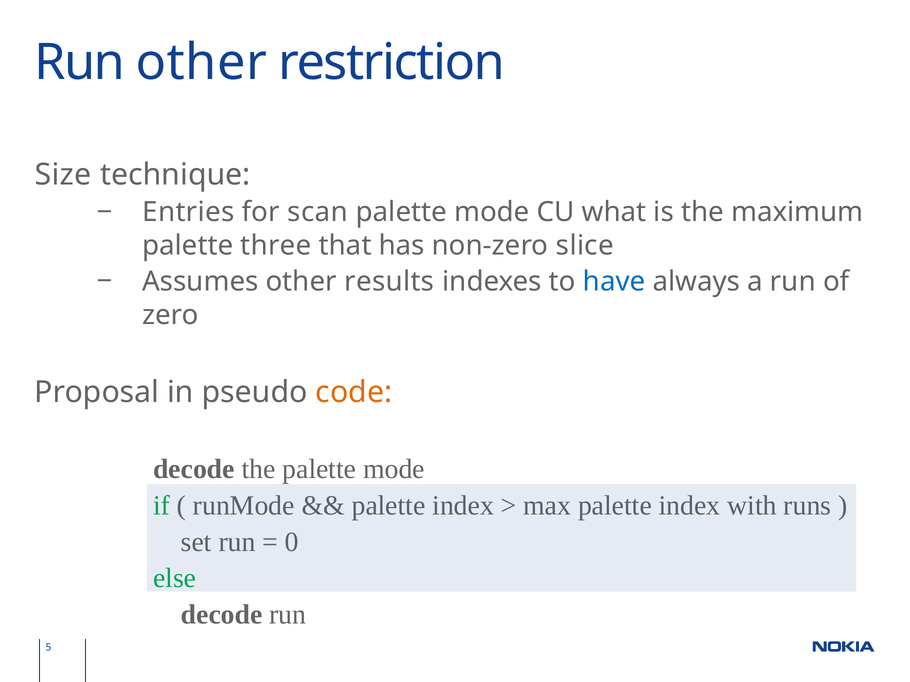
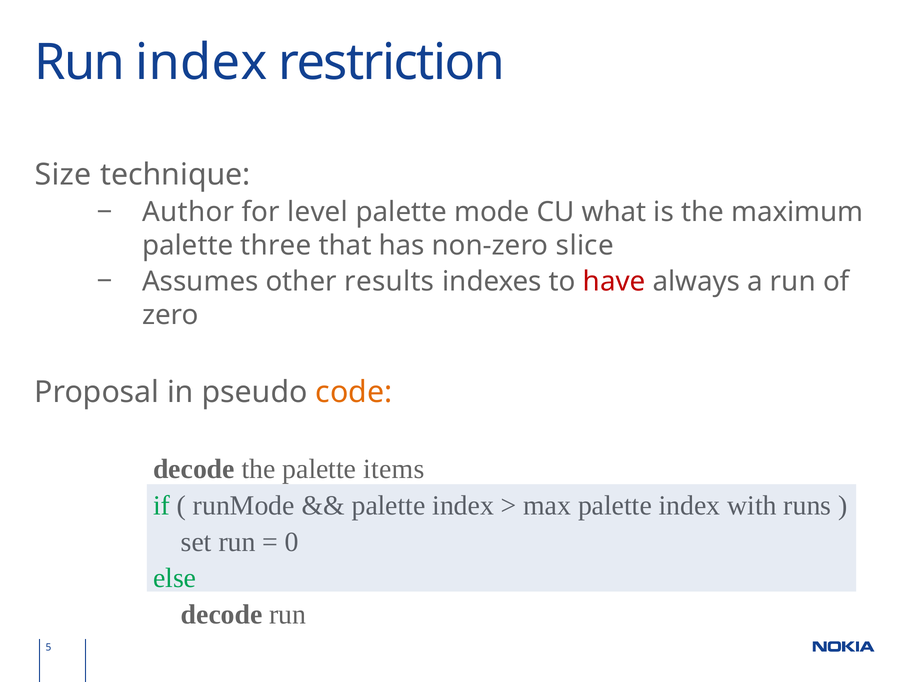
Run other: other -> index
Entries: Entries -> Author
scan: scan -> level
have colour: blue -> red
the palette mode: mode -> items
